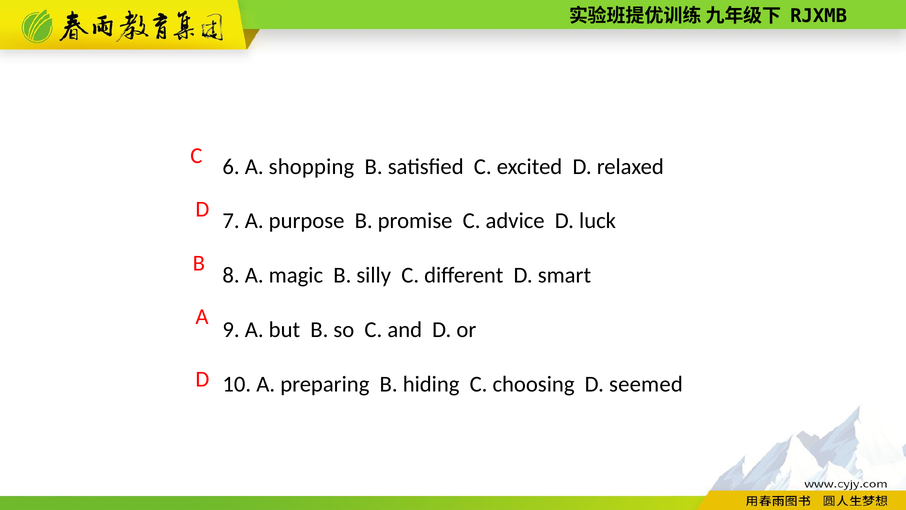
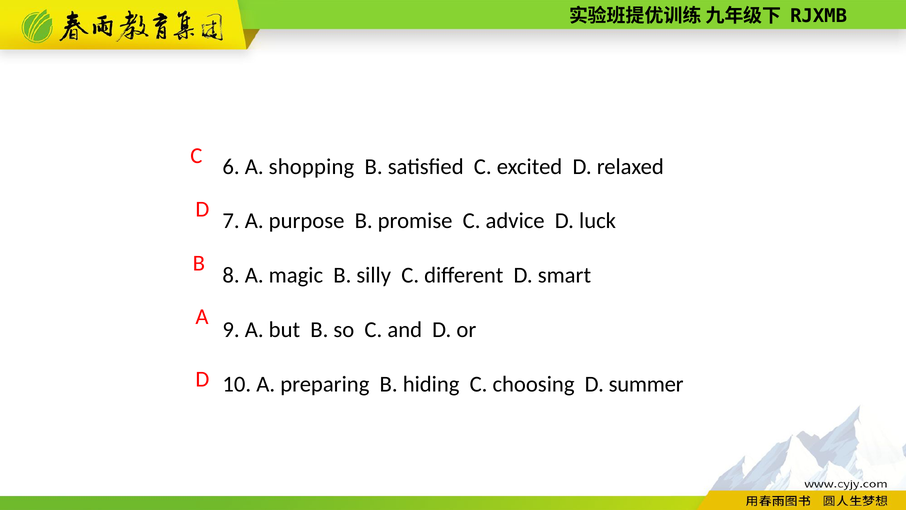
seemed: seemed -> summer
